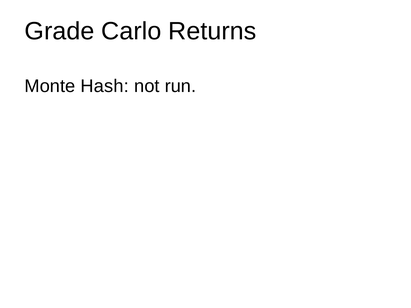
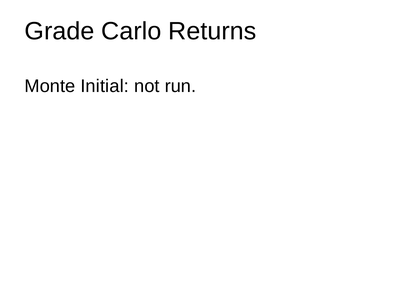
Hash: Hash -> Initial
